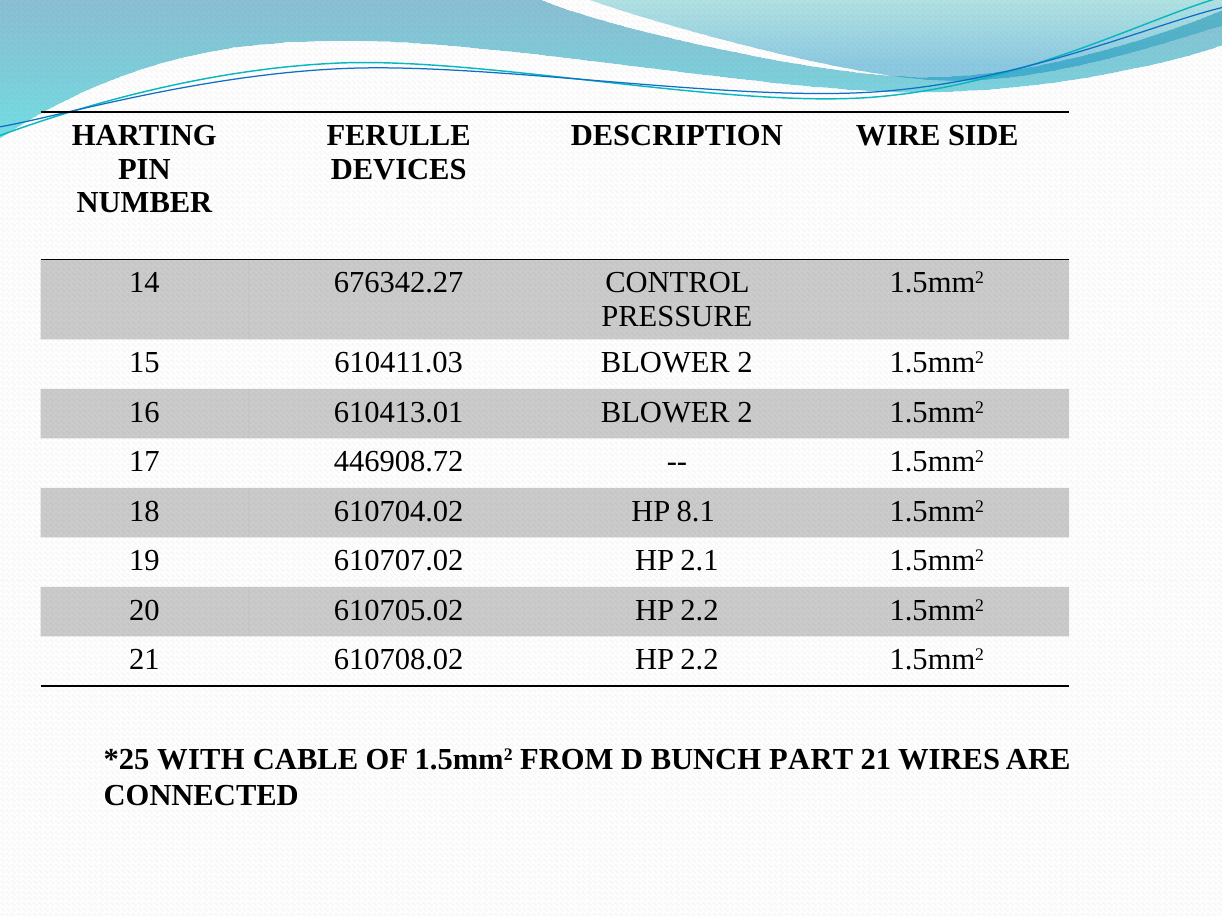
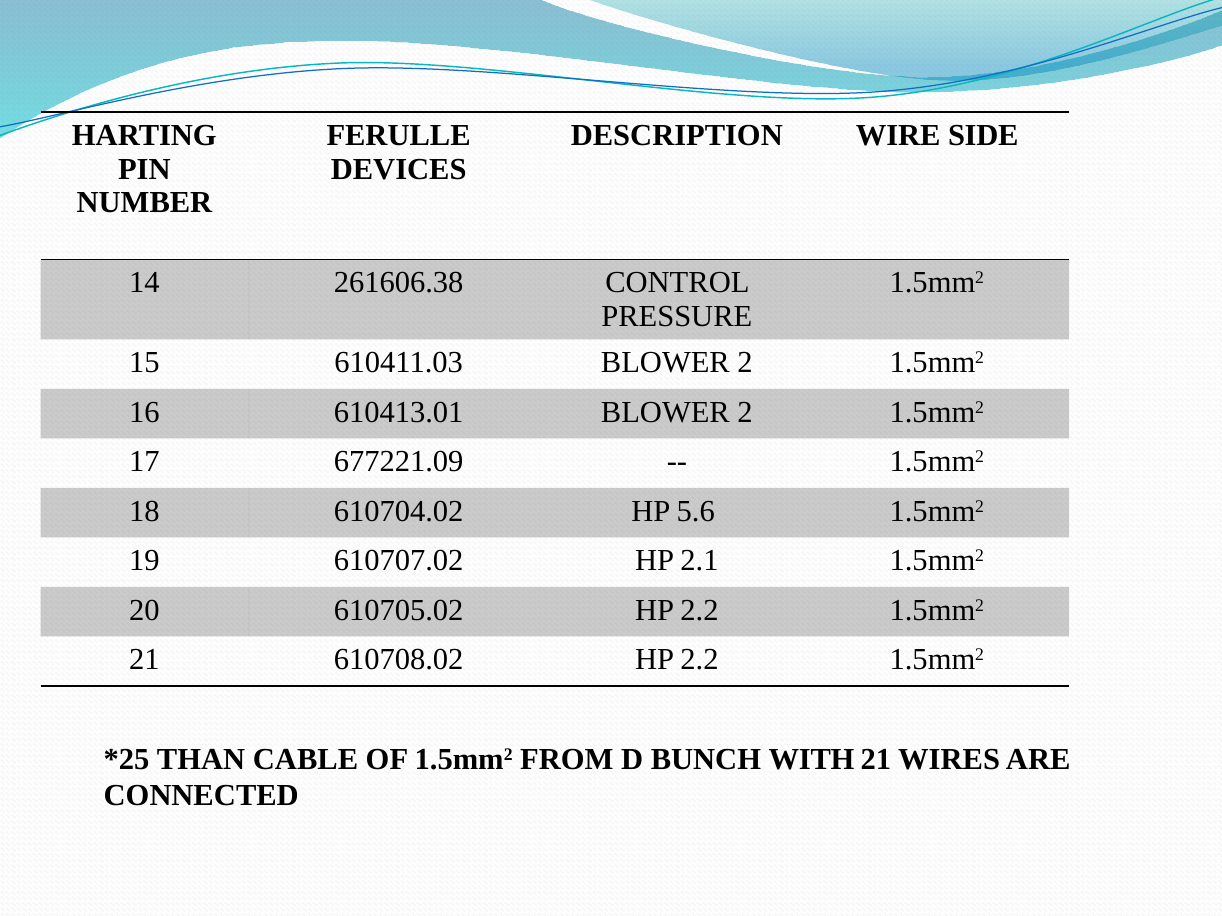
676342.27: 676342.27 -> 261606.38
446908.72: 446908.72 -> 677221.09
8.1: 8.1 -> 5.6
WITH: WITH -> THAN
PART: PART -> WITH
